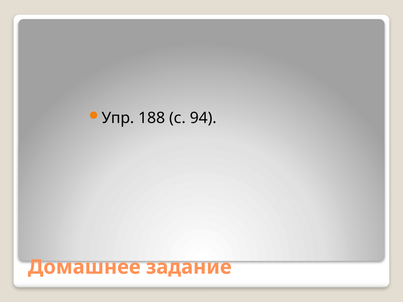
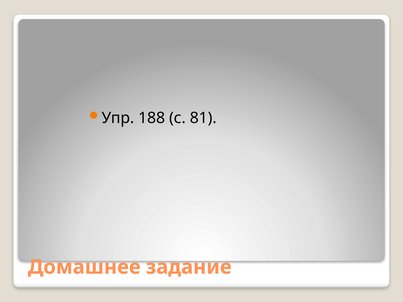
94: 94 -> 81
